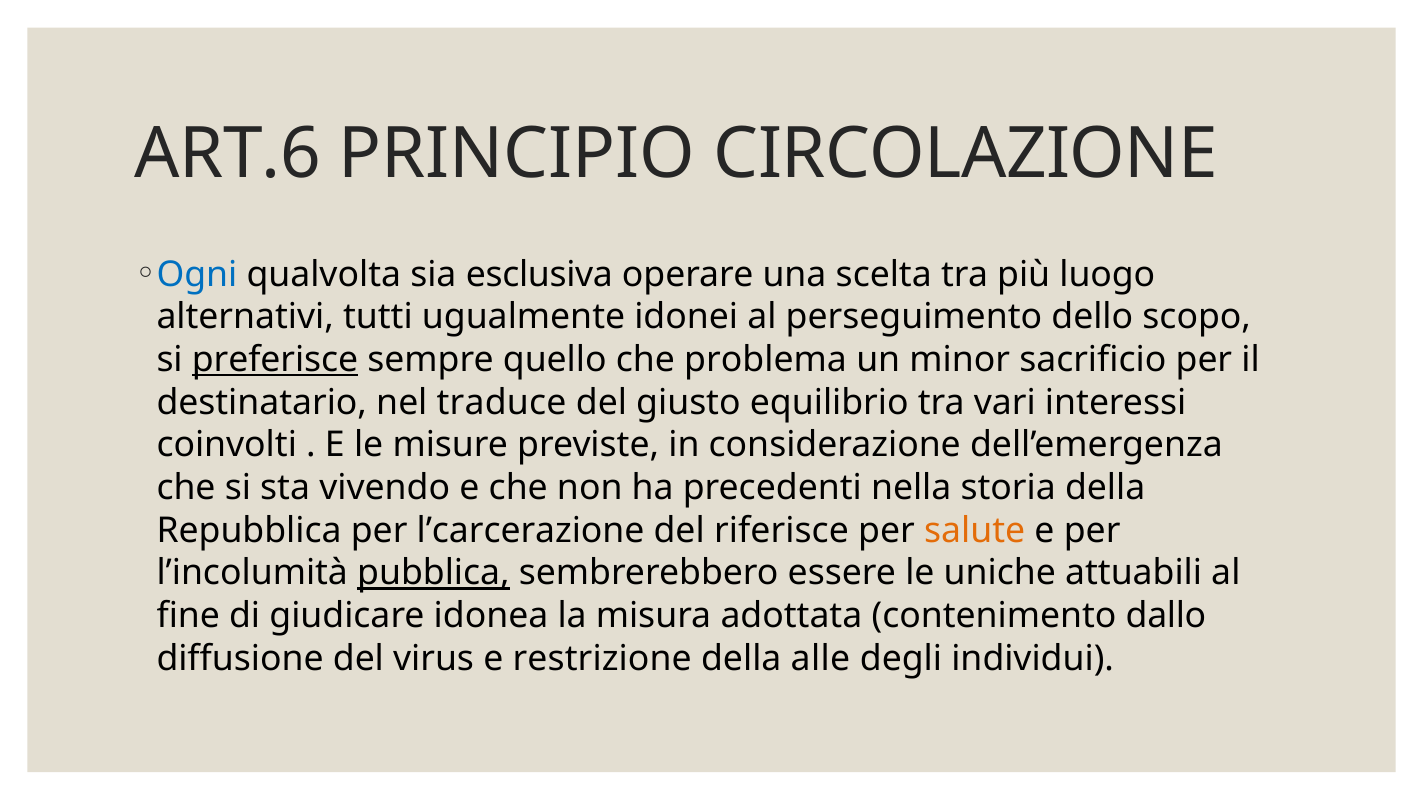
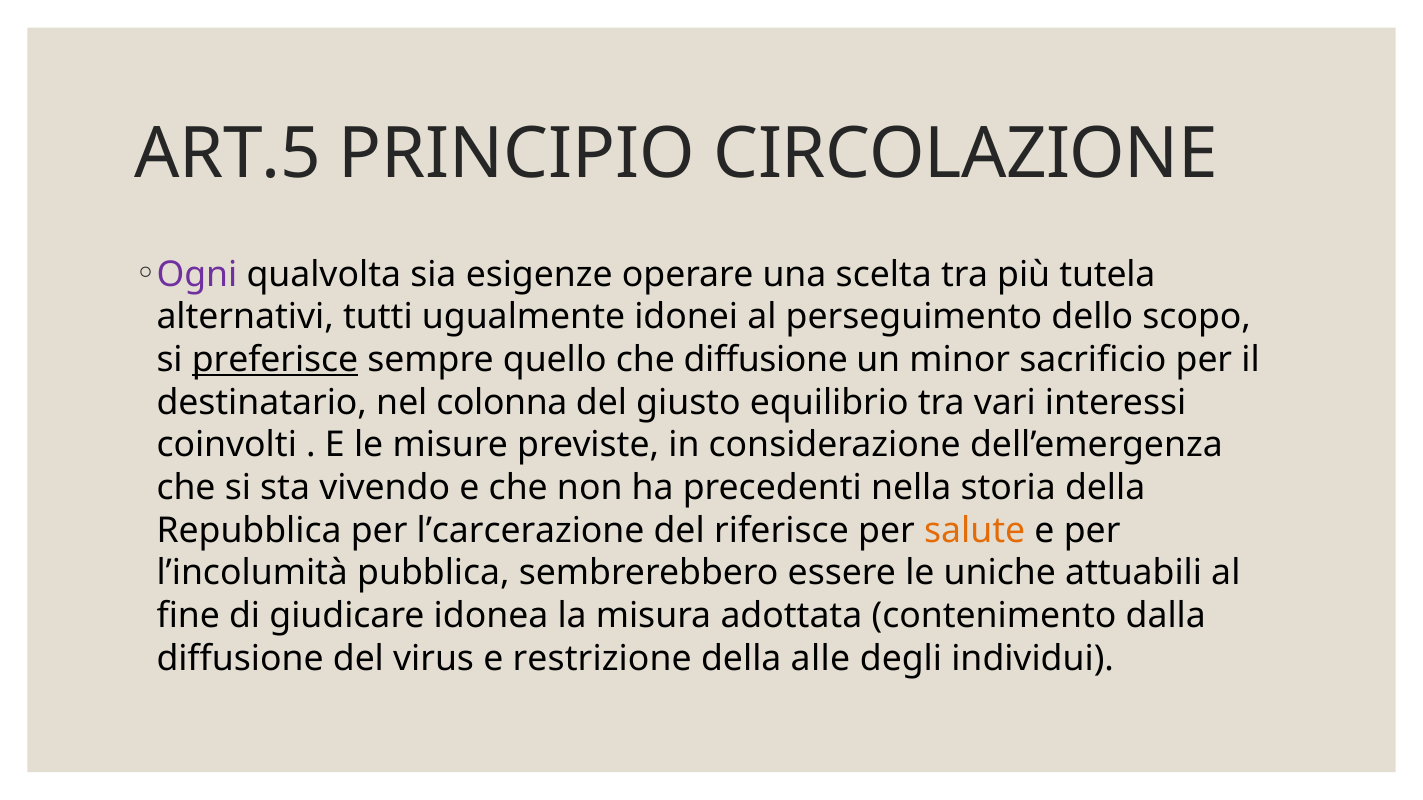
ART.6: ART.6 -> ART.5
Ogni colour: blue -> purple
esclusiva: esclusiva -> esigenze
luogo: luogo -> tutela
che problema: problema -> diffusione
traduce: traduce -> colonna
pubblica underline: present -> none
dallo: dallo -> dalla
